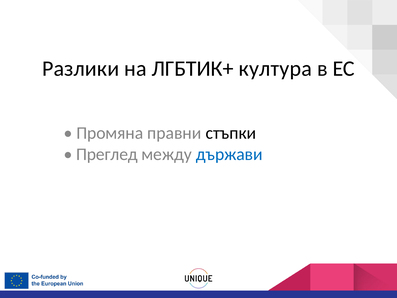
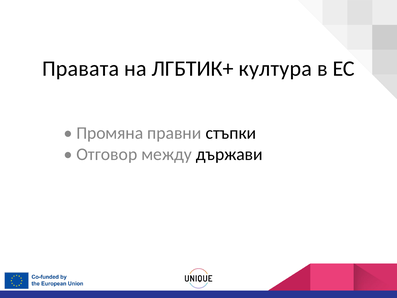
Разлики: Разлики -> Правата
Преглед: Преглед -> Отговор
държави colour: blue -> black
